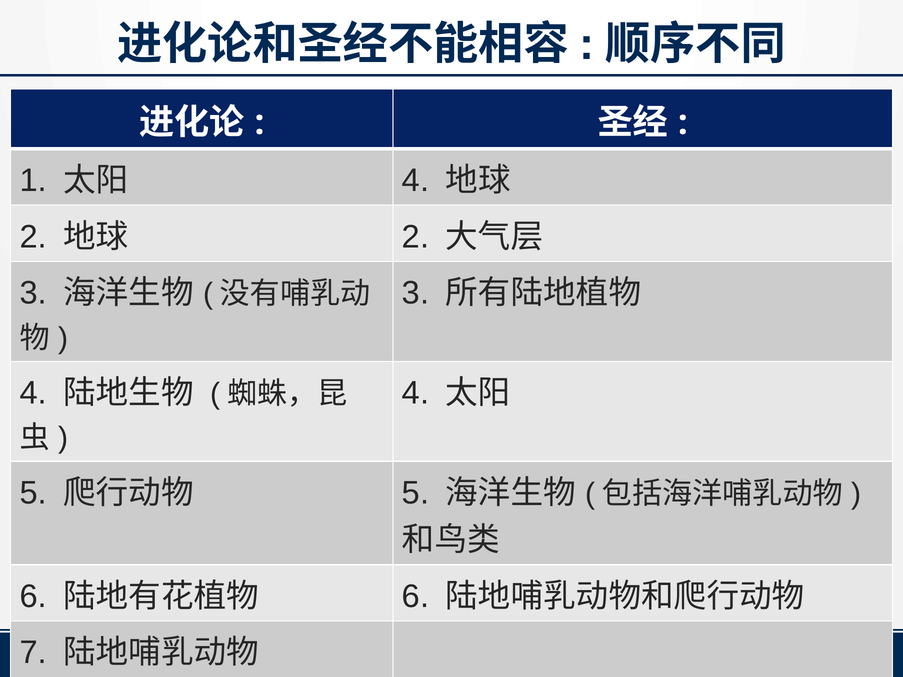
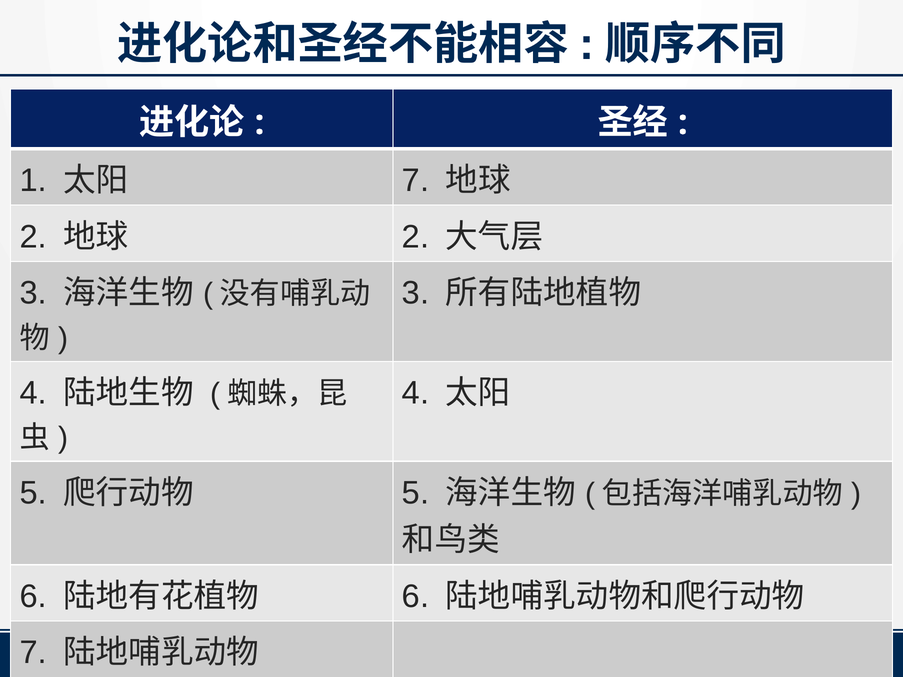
4 at (416, 181): 4 -> 7
